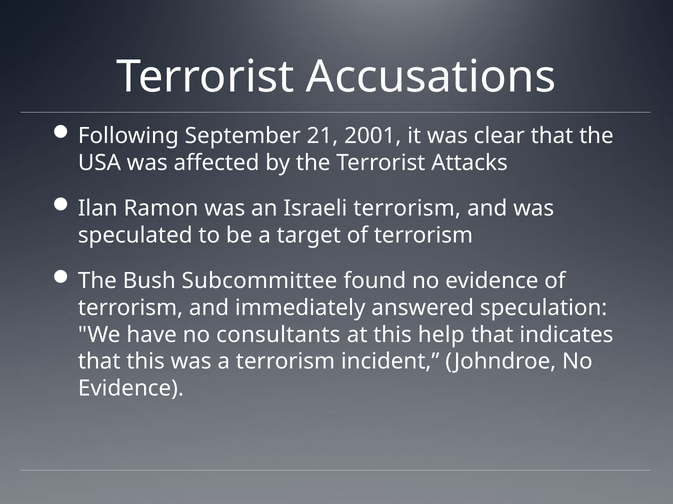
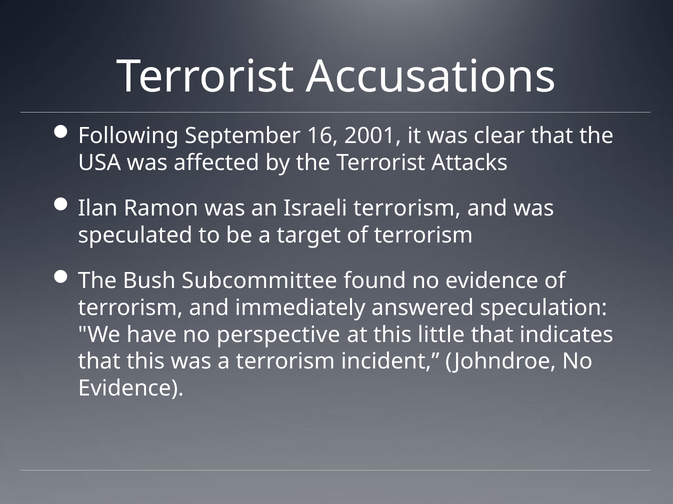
21: 21 -> 16
consultants: consultants -> perspective
help: help -> little
